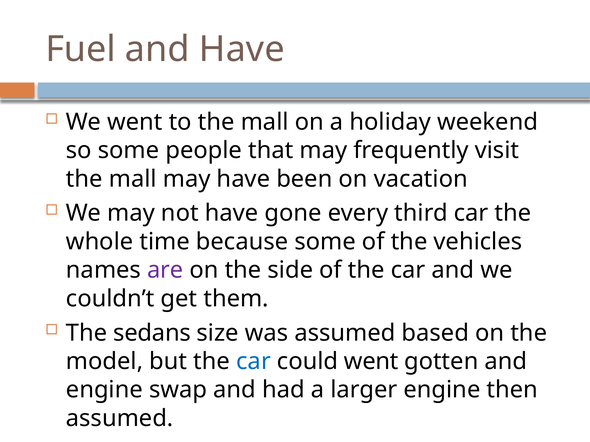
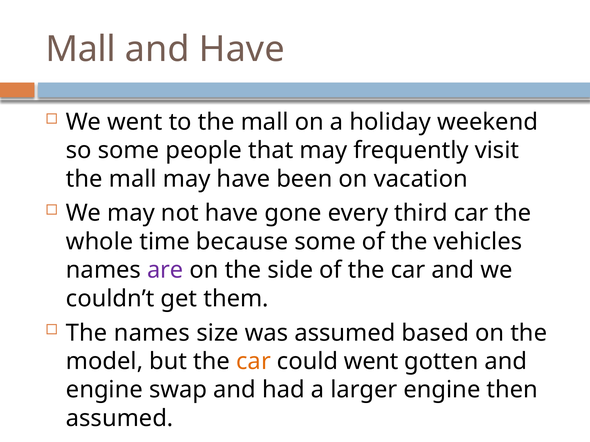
Fuel at (80, 49): Fuel -> Mall
The sedans: sedans -> names
car at (254, 362) colour: blue -> orange
